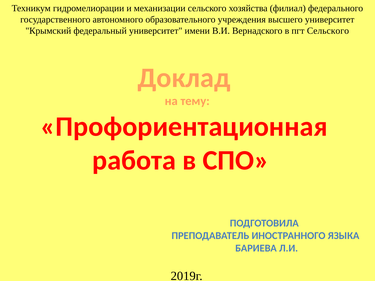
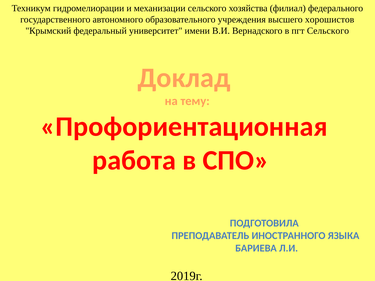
высшего университет: университет -> хорошистов
